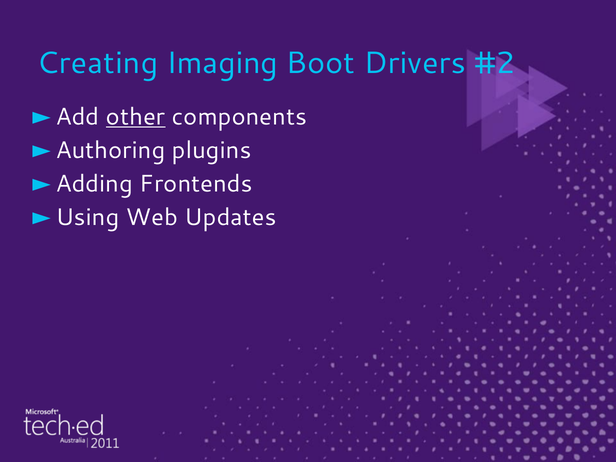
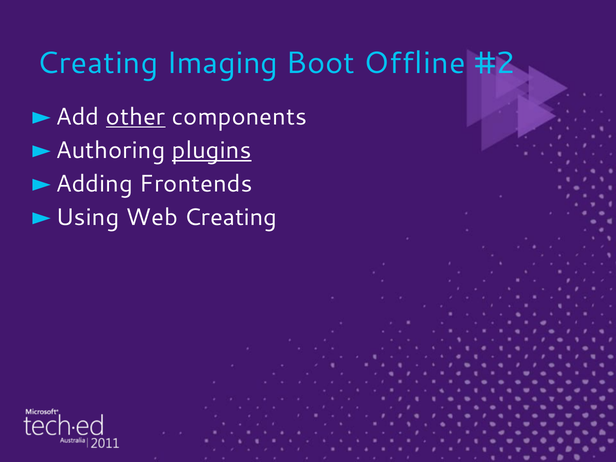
Drivers: Drivers -> Offline
plugins underline: none -> present
Web Updates: Updates -> Creating
